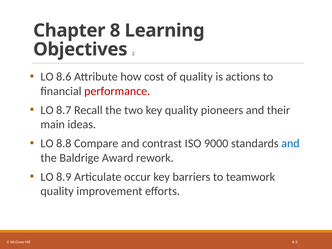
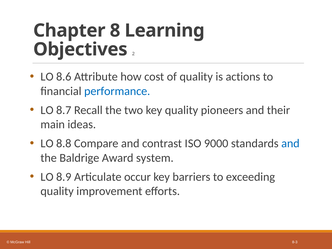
performance colour: red -> blue
rework: rework -> system
teamwork: teamwork -> exceeding
